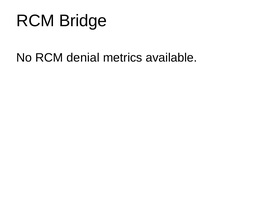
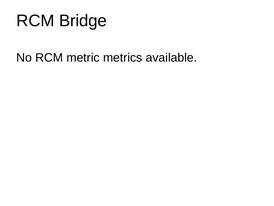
denial: denial -> metric
